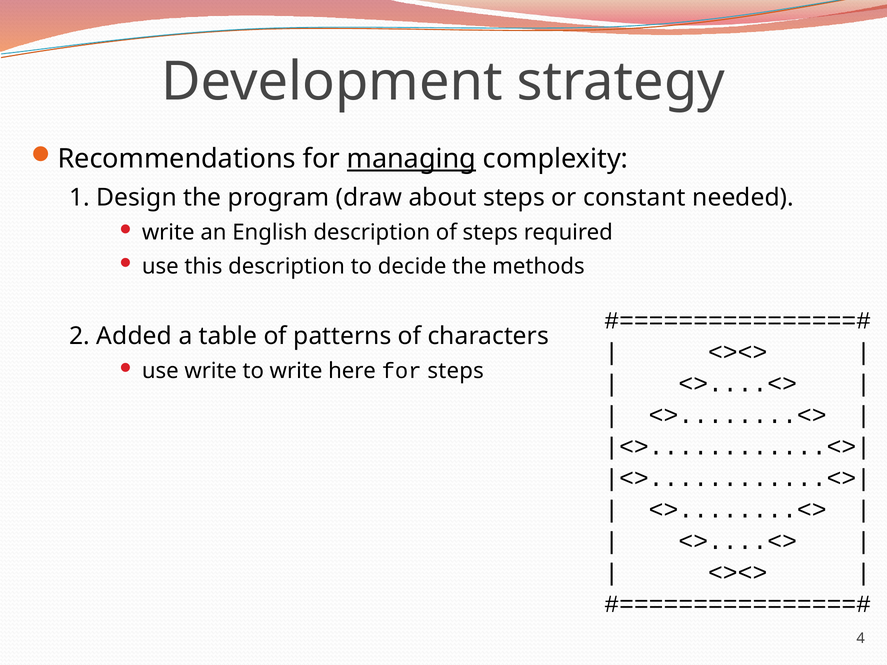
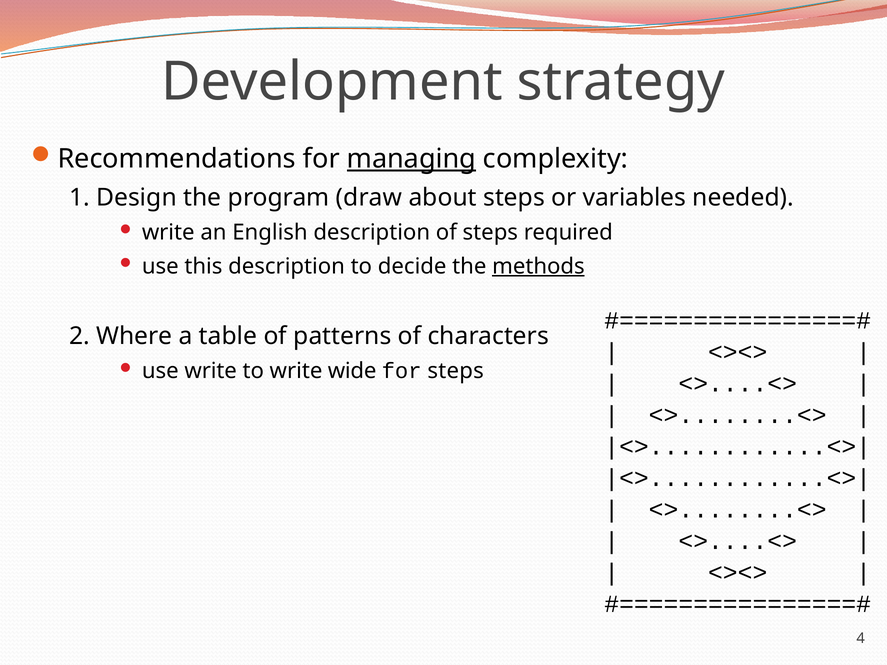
constant: constant -> variables
methods underline: none -> present
Added: Added -> Where
here: here -> wide
